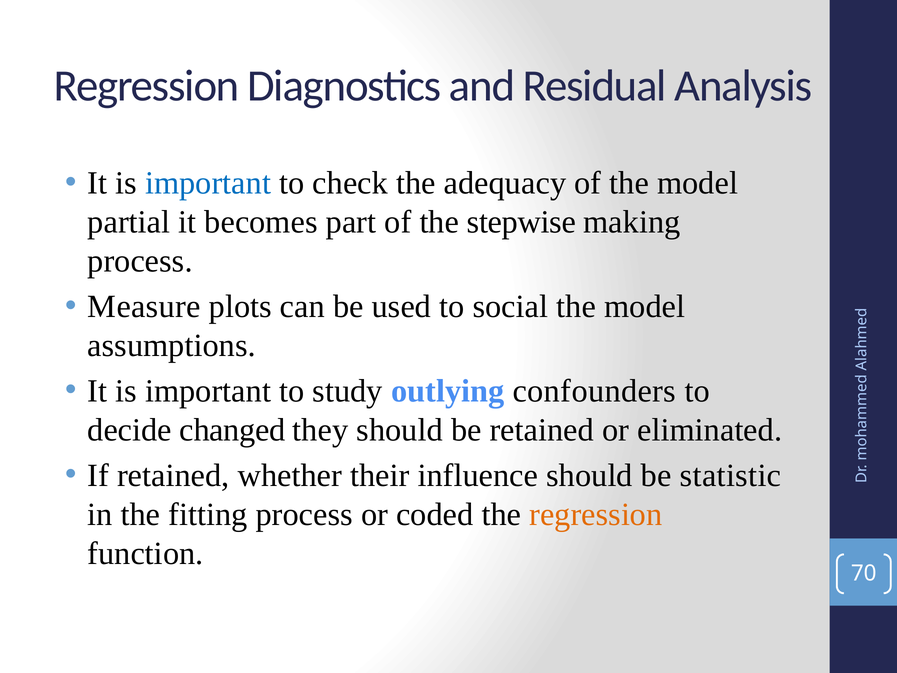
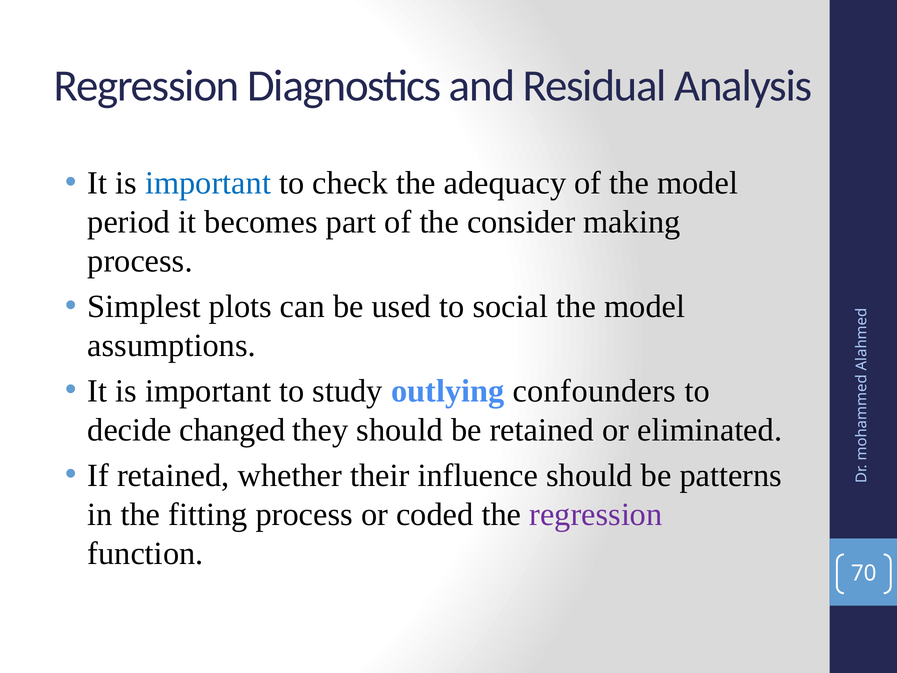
partial: partial -> period
stepwise: stepwise -> consider
Measure: Measure -> Simplest
statistic: statistic -> patterns
regression at (596, 514) colour: orange -> purple
